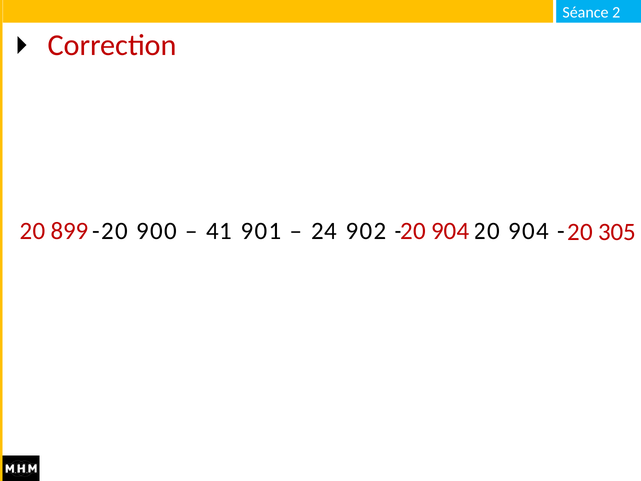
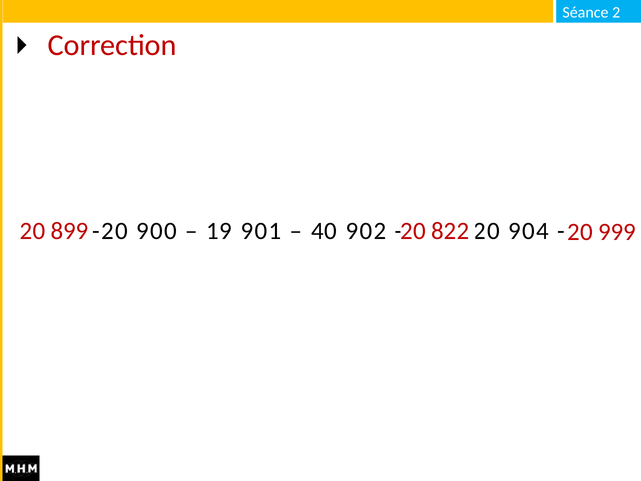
904 at (450, 231): 904 -> 822
305: 305 -> 999
41: 41 -> 19
24: 24 -> 40
